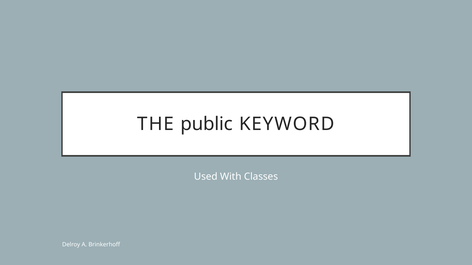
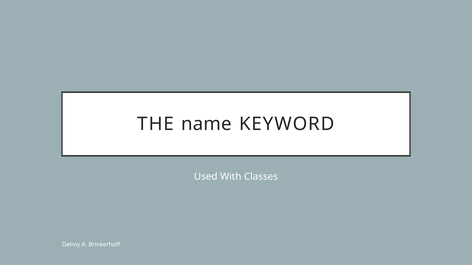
public: public -> name
